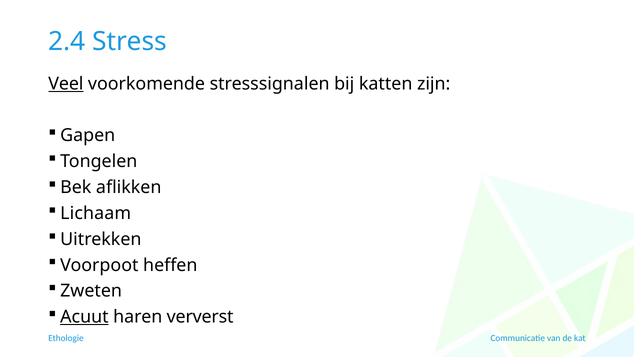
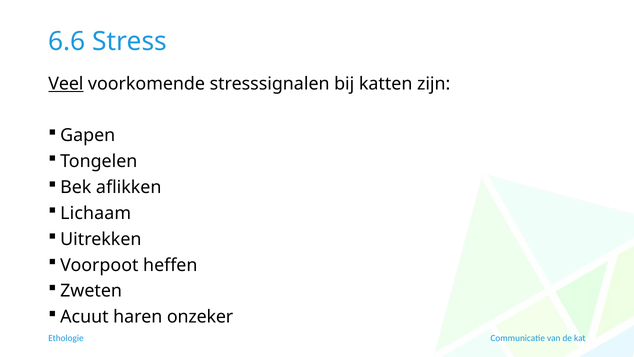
2.4: 2.4 -> 6.6
Acuut underline: present -> none
ververst: ververst -> onzeker
